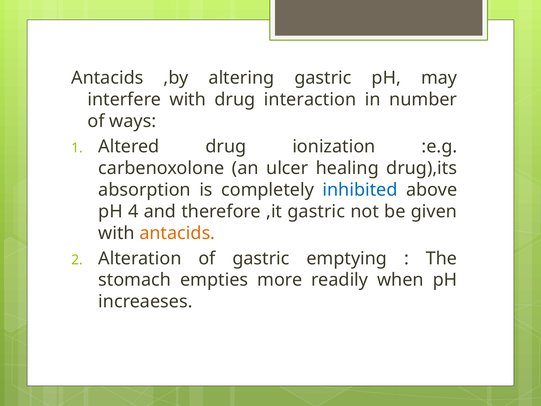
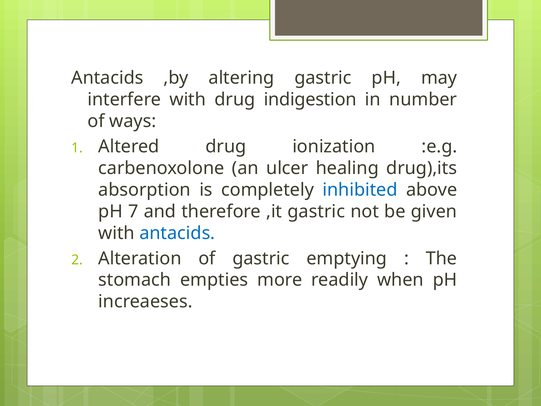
interaction: interaction -> indigestion
4: 4 -> 7
antacids at (177, 233) colour: orange -> blue
